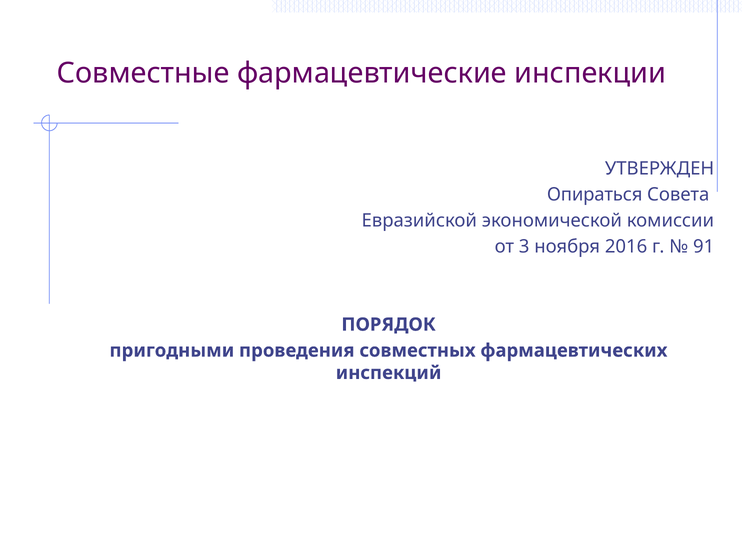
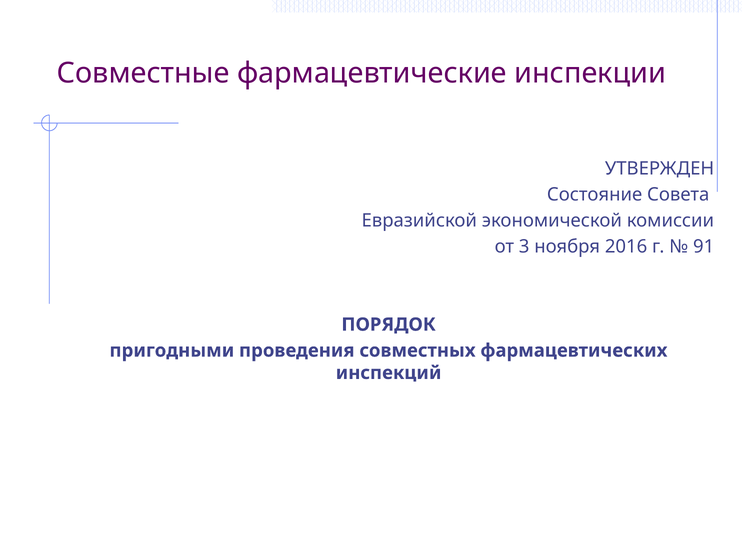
Опираться: Опираться -> Состояние
